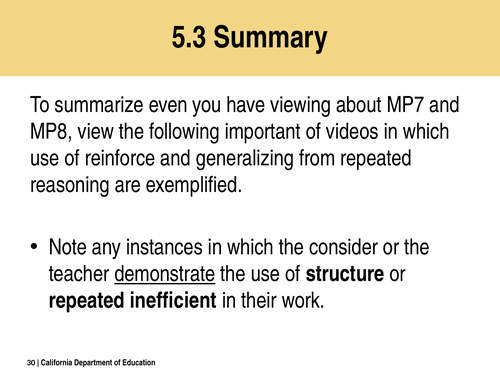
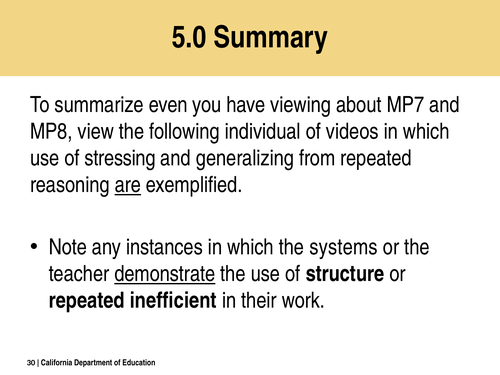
5.3: 5.3 -> 5.0
important: important -> individual
reinforce: reinforce -> stressing
are underline: none -> present
consider: consider -> systems
